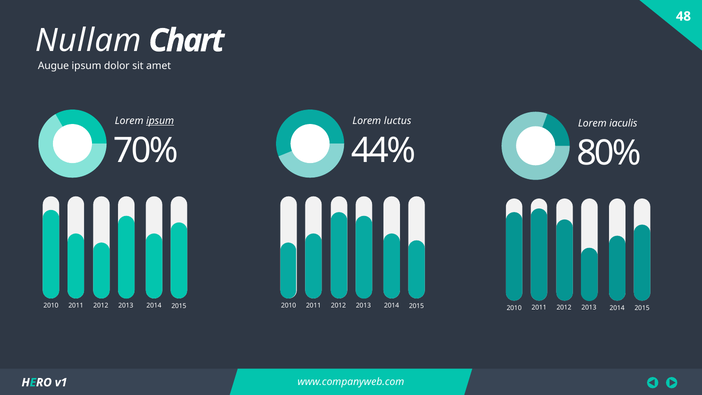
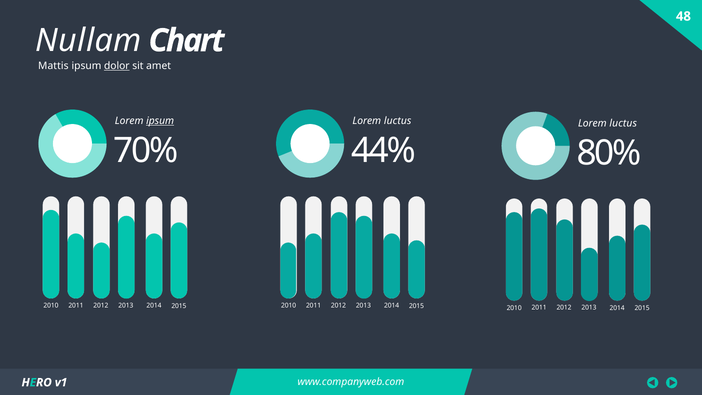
Augue: Augue -> Mattis
dolor underline: none -> present
iaculis at (623, 123): iaculis -> luctus
